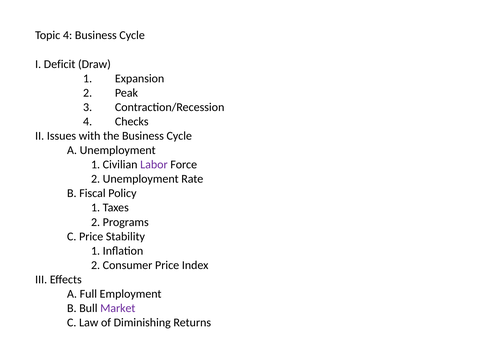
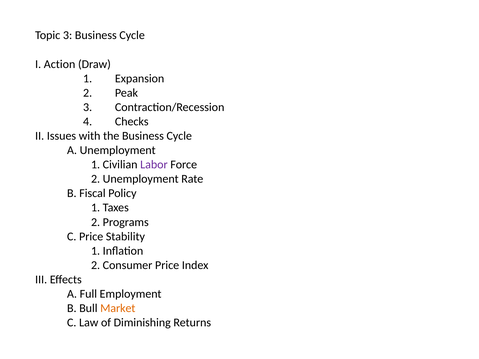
Topic 4: 4 -> 3
Deficit: Deficit -> Action
Market colour: purple -> orange
